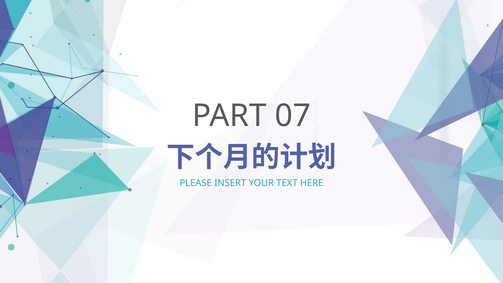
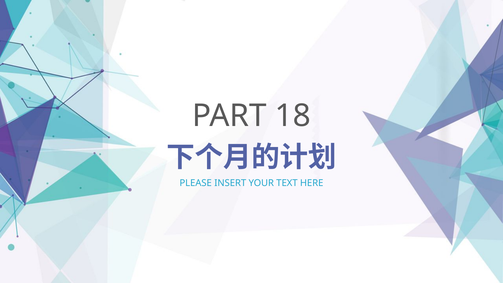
07: 07 -> 18
